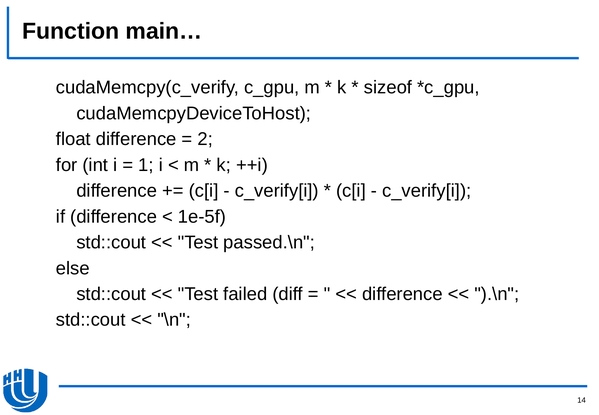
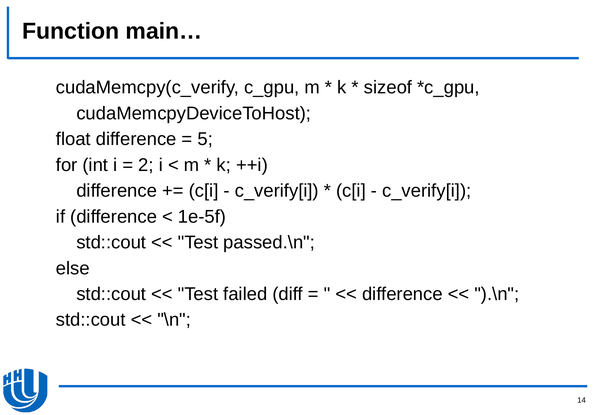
2: 2 -> 5
1: 1 -> 2
